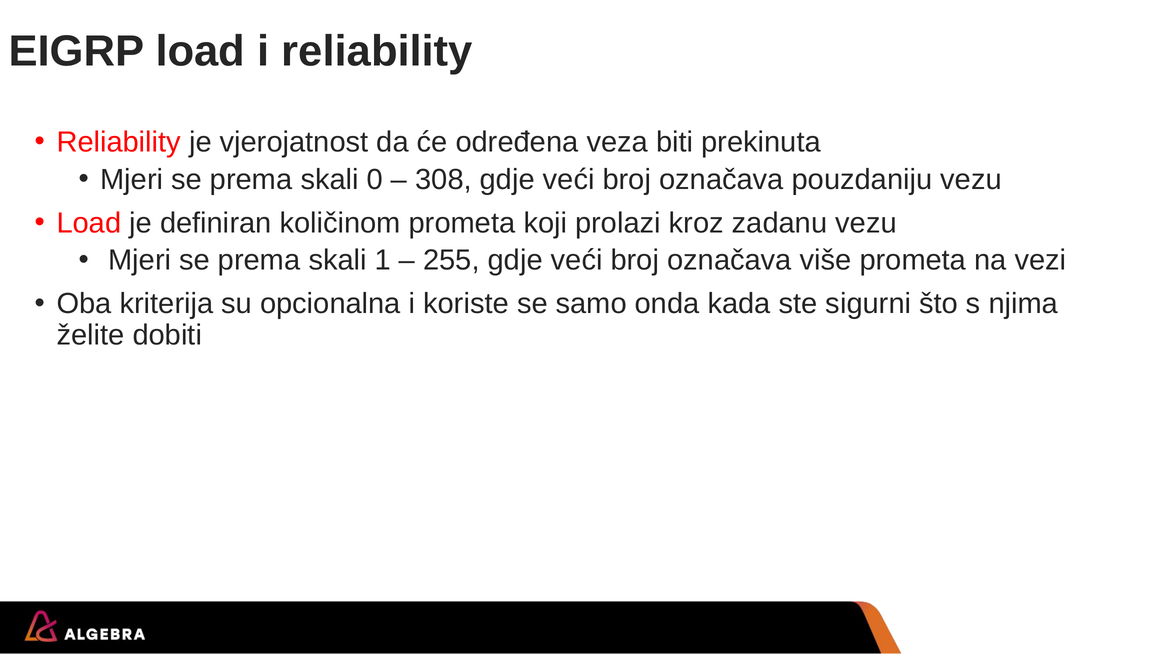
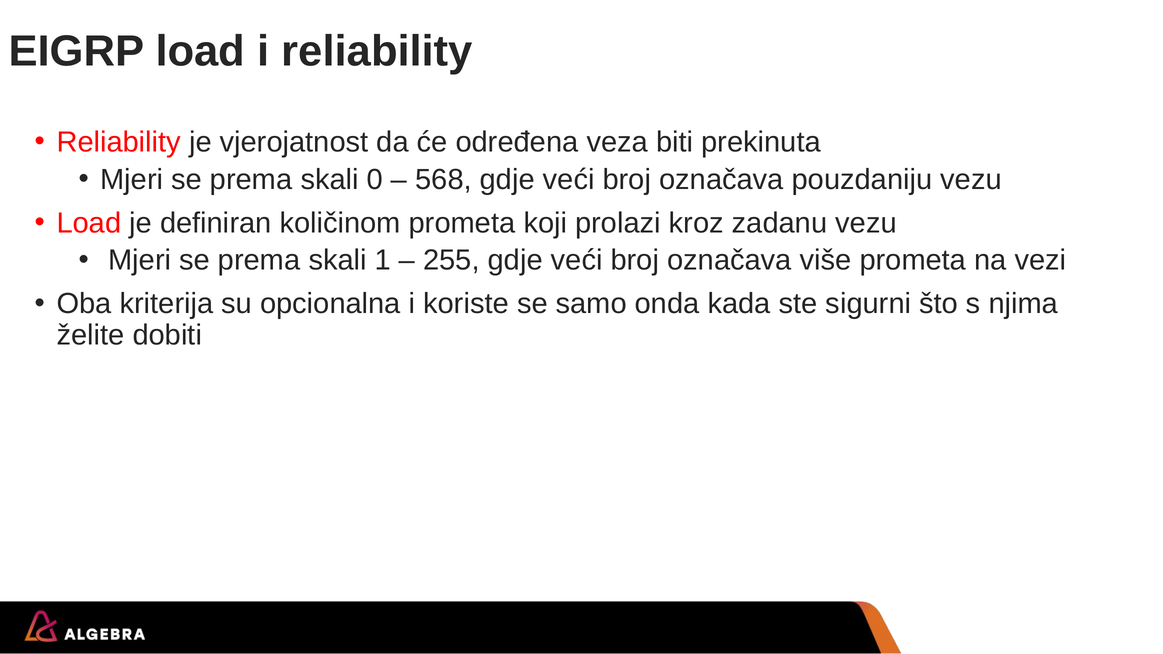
308: 308 -> 568
